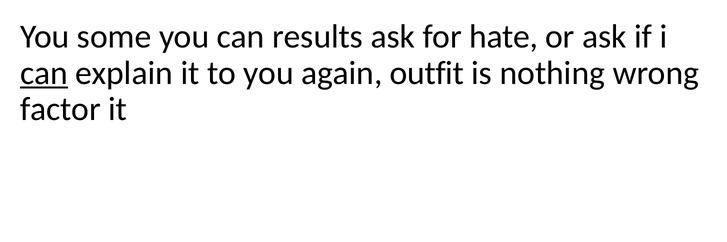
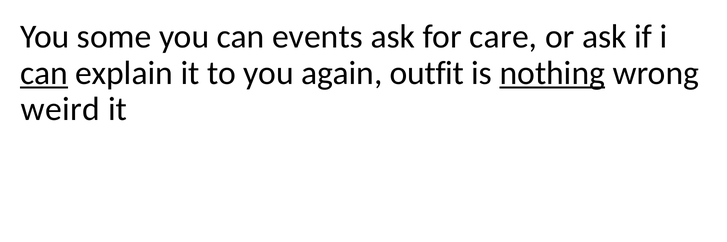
results: results -> events
hate: hate -> care
nothing underline: none -> present
factor: factor -> weird
